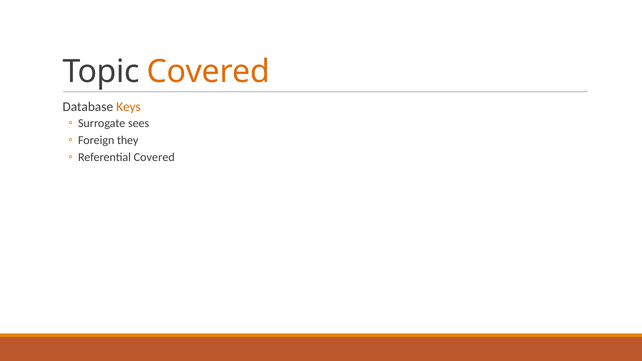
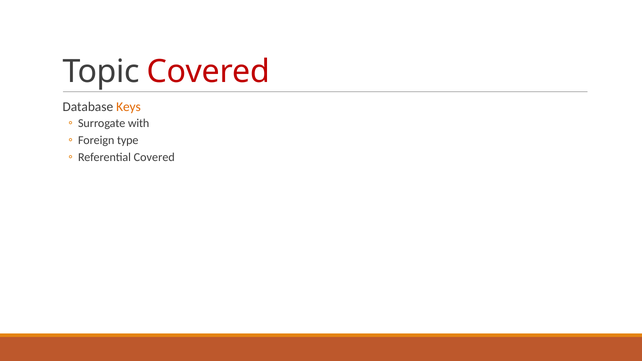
Covered at (208, 72) colour: orange -> red
sees: sees -> with
they: they -> type
